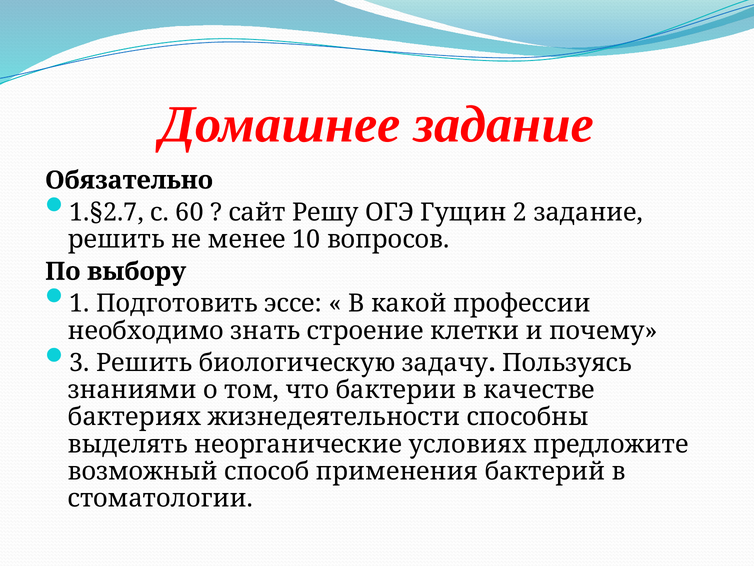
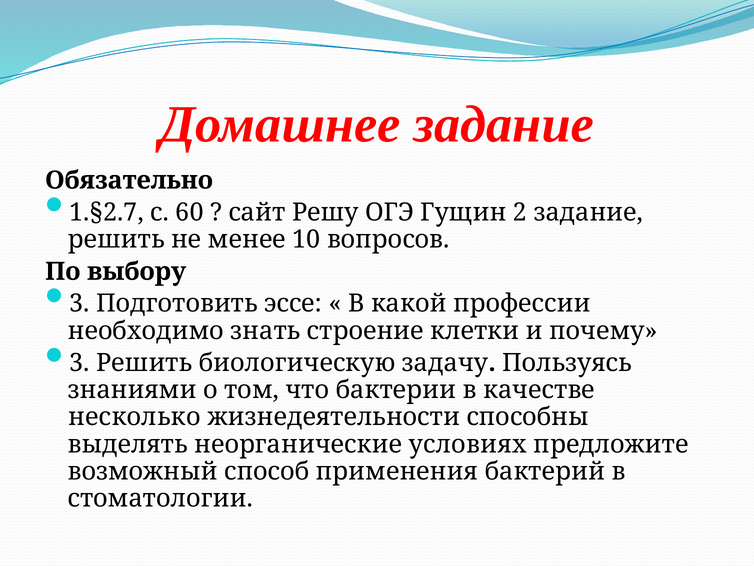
1 at (79, 303): 1 -> 3
бактериях: бактериях -> несколько
